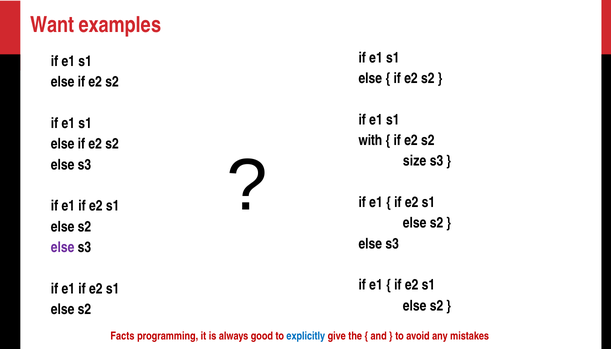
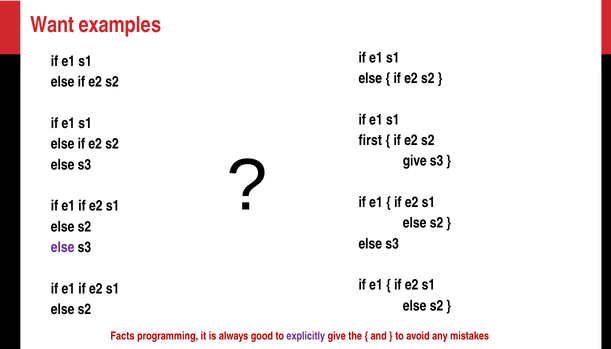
with: with -> first
size at (415, 161): size -> give
explicitly colour: blue -> purple
